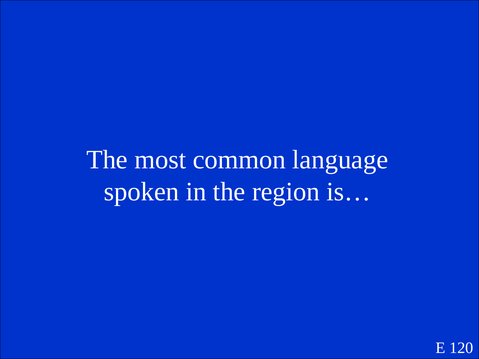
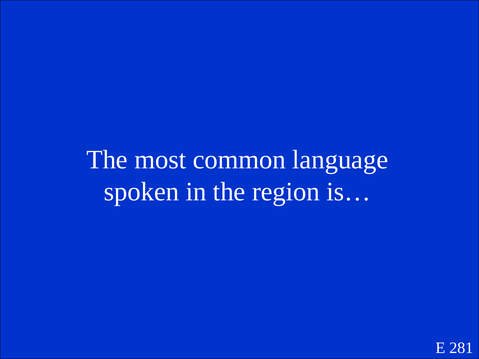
120: 120 -> 281
